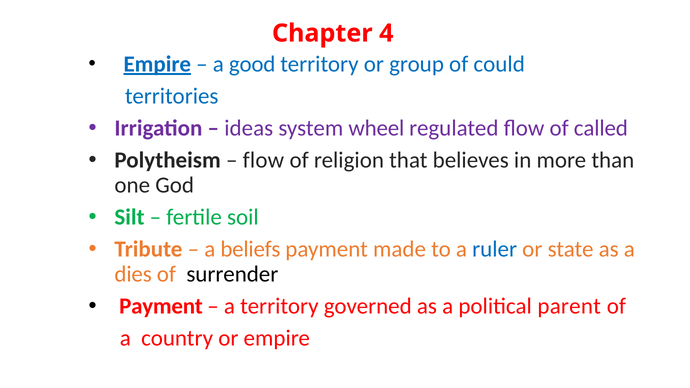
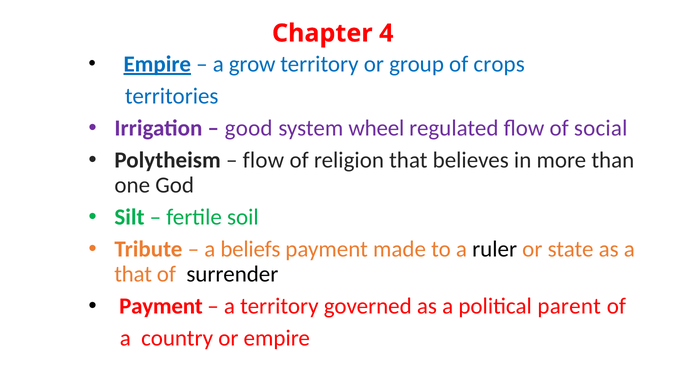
good: good -> grow
could: could -> crops
ideas: ideas -> good
called: called -> social
ruler colour: blue -> black
dies at (133, 274): dies -> that
